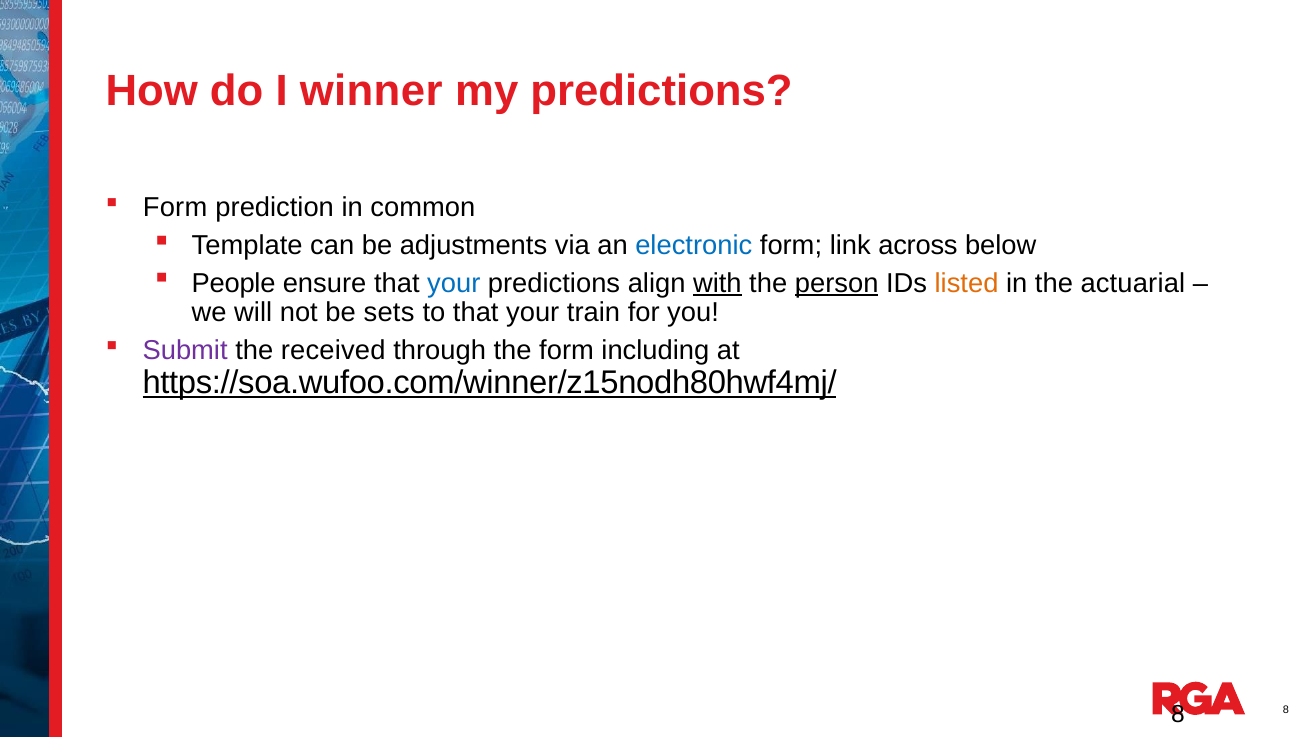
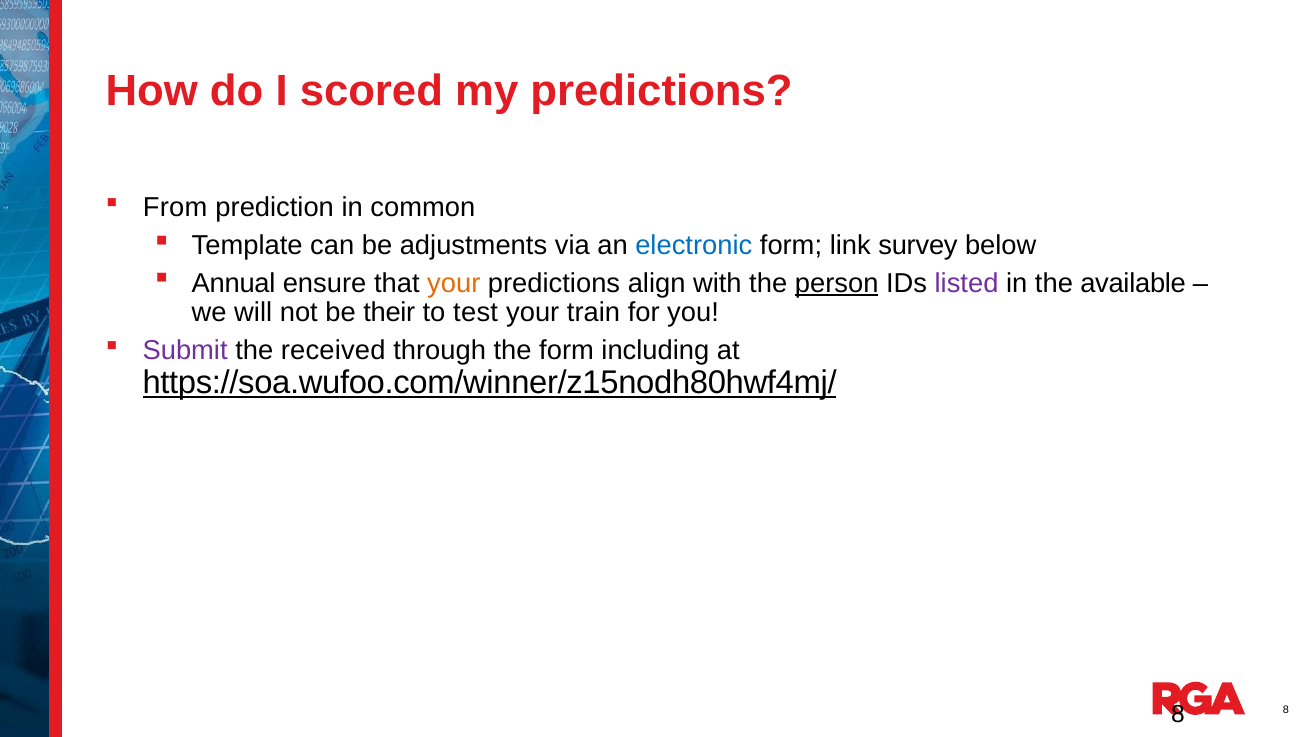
winner: winner -> scored
Form at (175, 208): Form -> From
across: across -> survey
People: People -> Annual
your at (454, 283) colour: blue -> orange
with underline: present -> none
listed colour: orange -> purple
actuarial: actuarial -> available
sets: sets -> their
to that: that -> test
